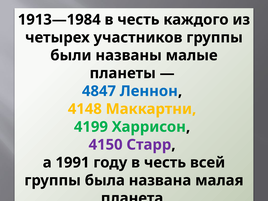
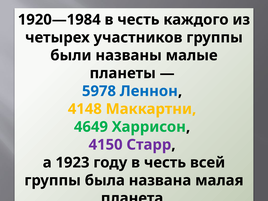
1913—1984: 1913—1984 -> 1920—1984
4847: 4847 -> 5978
4199: 4199 -> 4649
1991: 1991 -> 1923
